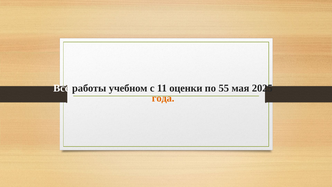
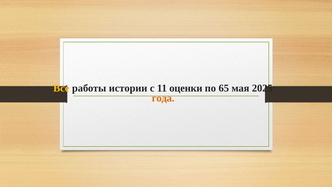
Все colour: white -> yellow
учебном: учебном -> истории
55: 55 -> 65
